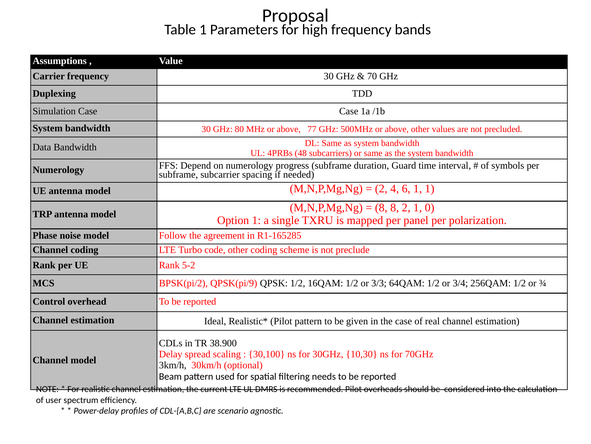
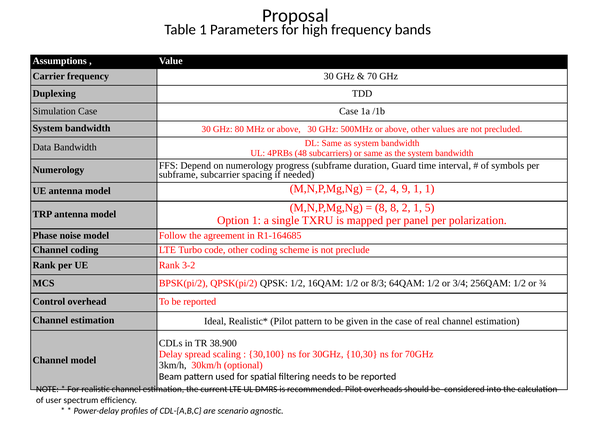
above 77: 77 -> 30
6: 6 -> 9
0: 0 -> 5
R1-165285: R1-165285 -> R1-164685
5-2: 5-2 -> 3-2
QPSK(pi/9: QPSK(pi/9 -> QPSK(pi/2
3/3: 3/3 -> 8/3
